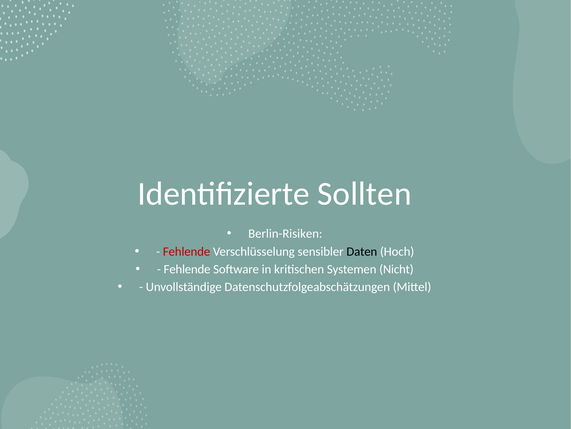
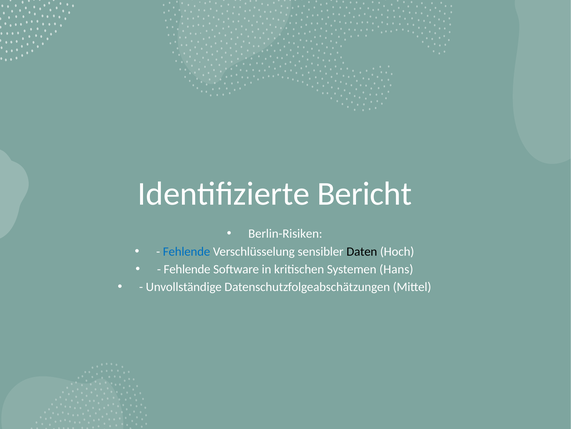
Sollten: Sollten -> Bericht
Fehlende at (187, 251) colour: red -> blue
Nicht: Nicht -> Hans
